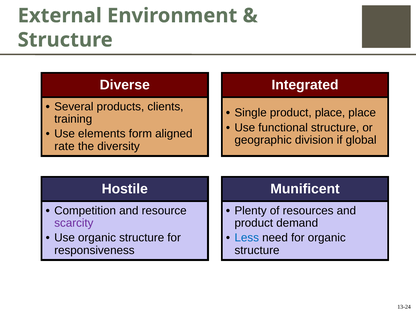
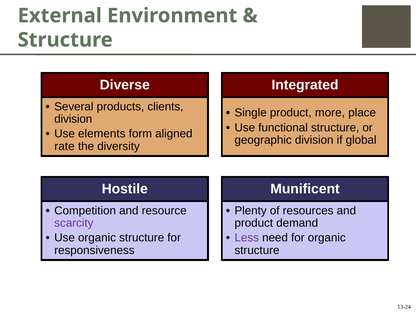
product place: place -> more
training at (73, 119): training -> division
Less colour: blue -> purple
